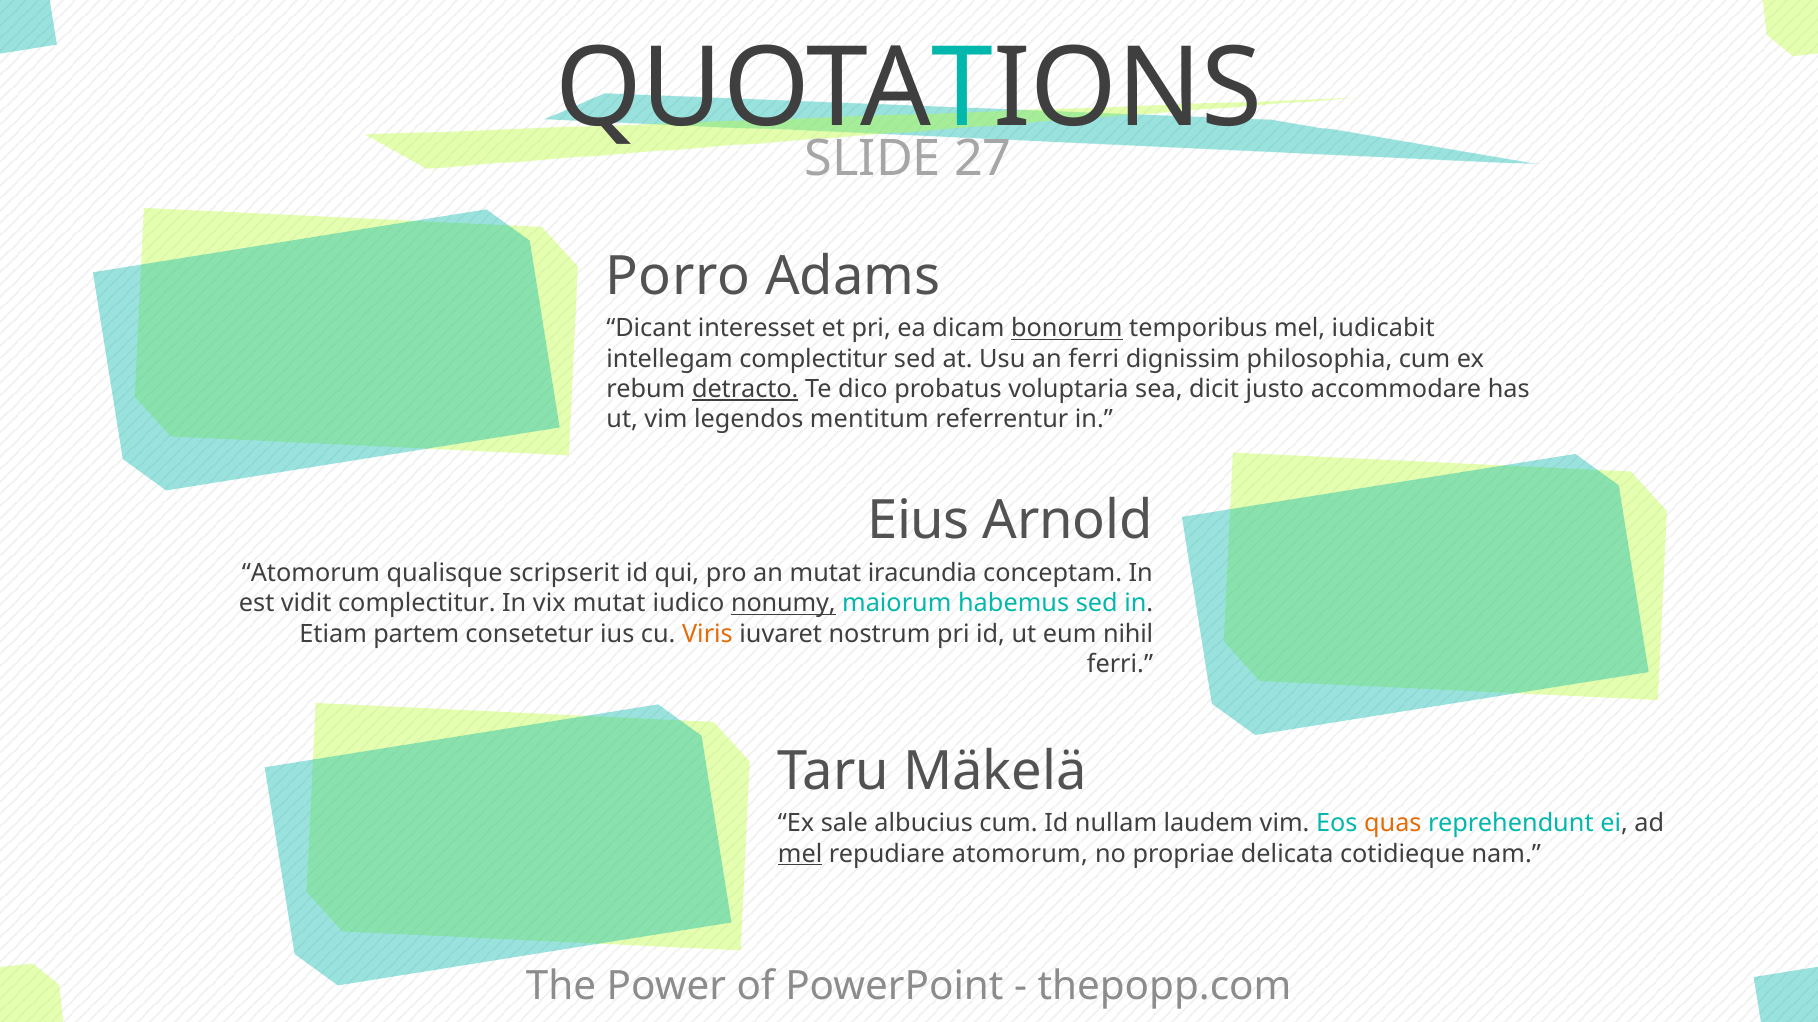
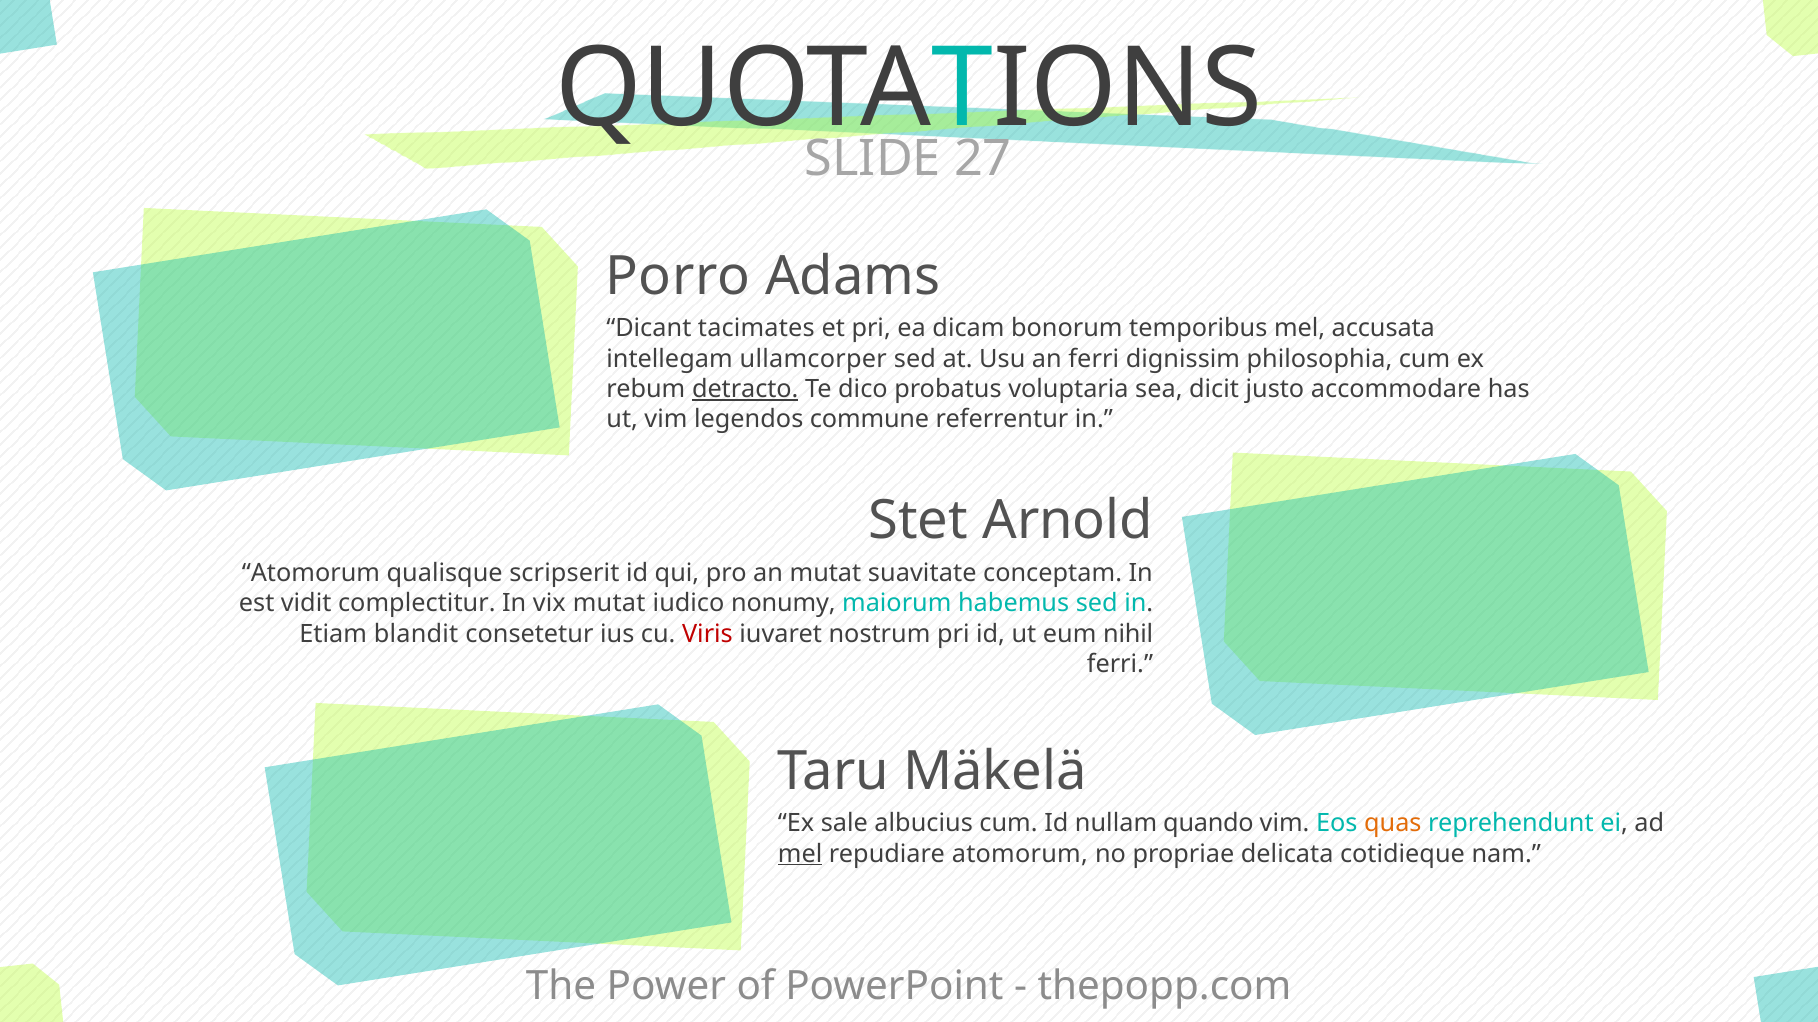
interesset: interesset -> tacimates
bonorum underline: present -> none
iudicabit: iudicabit -> accusata
intellegam complectitur: complectitur -> ullamcorper
mentitum: mentitum -> commune
Eius: Eius -> Stet
iracundia: iracundia -> suavitate
nonumy underline: present -> none
partem: partem -> blandit
Viris colour: orange -> red
laudem: laudem -> quando
